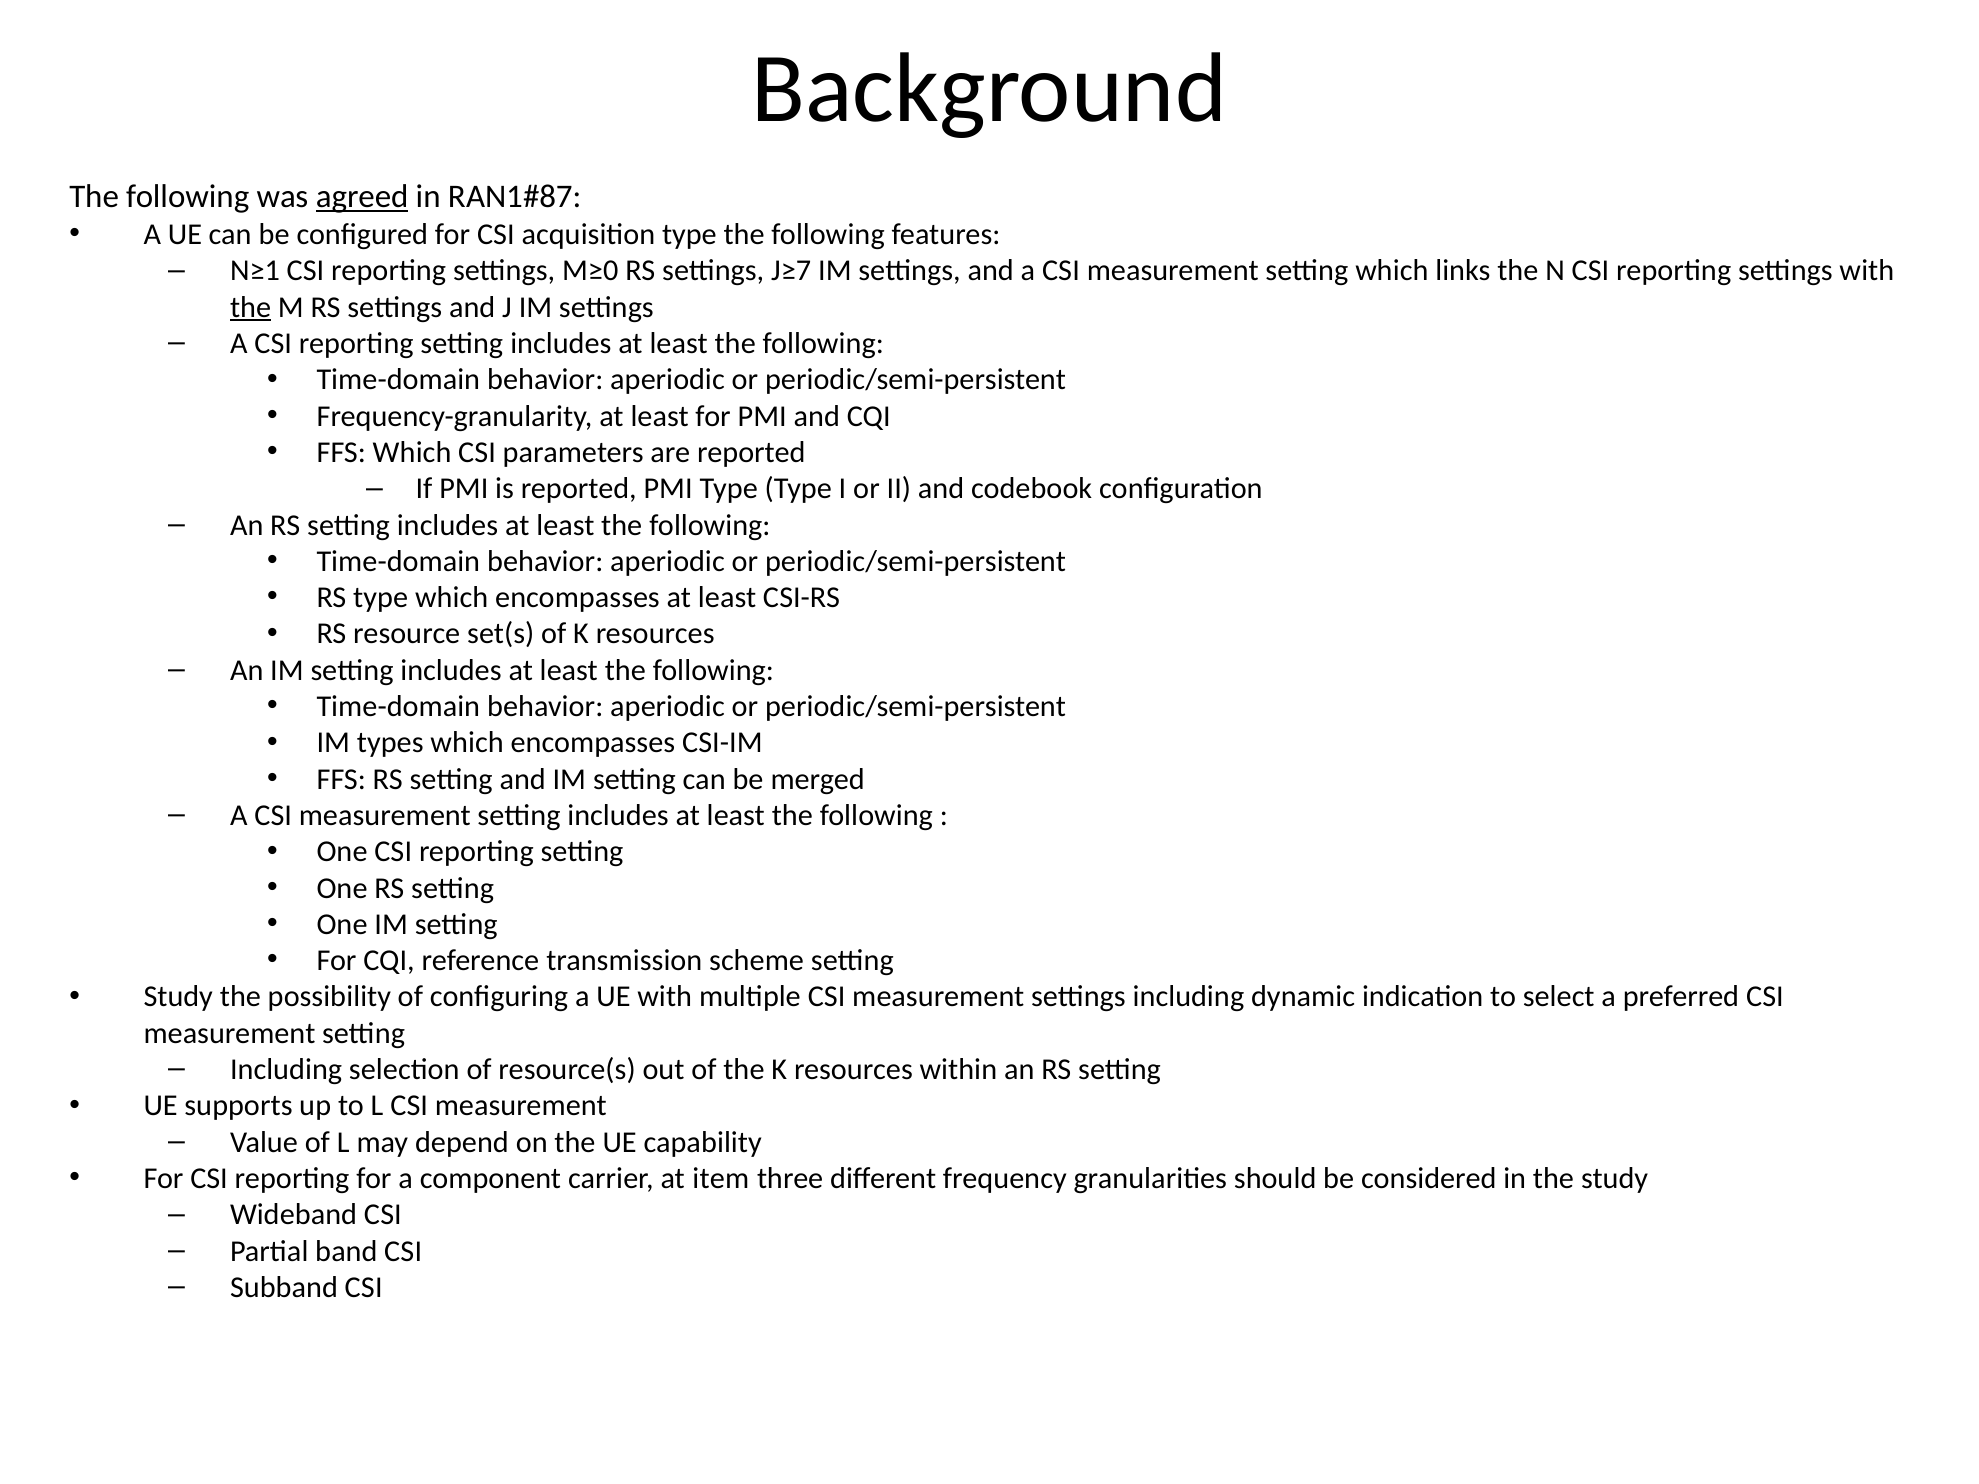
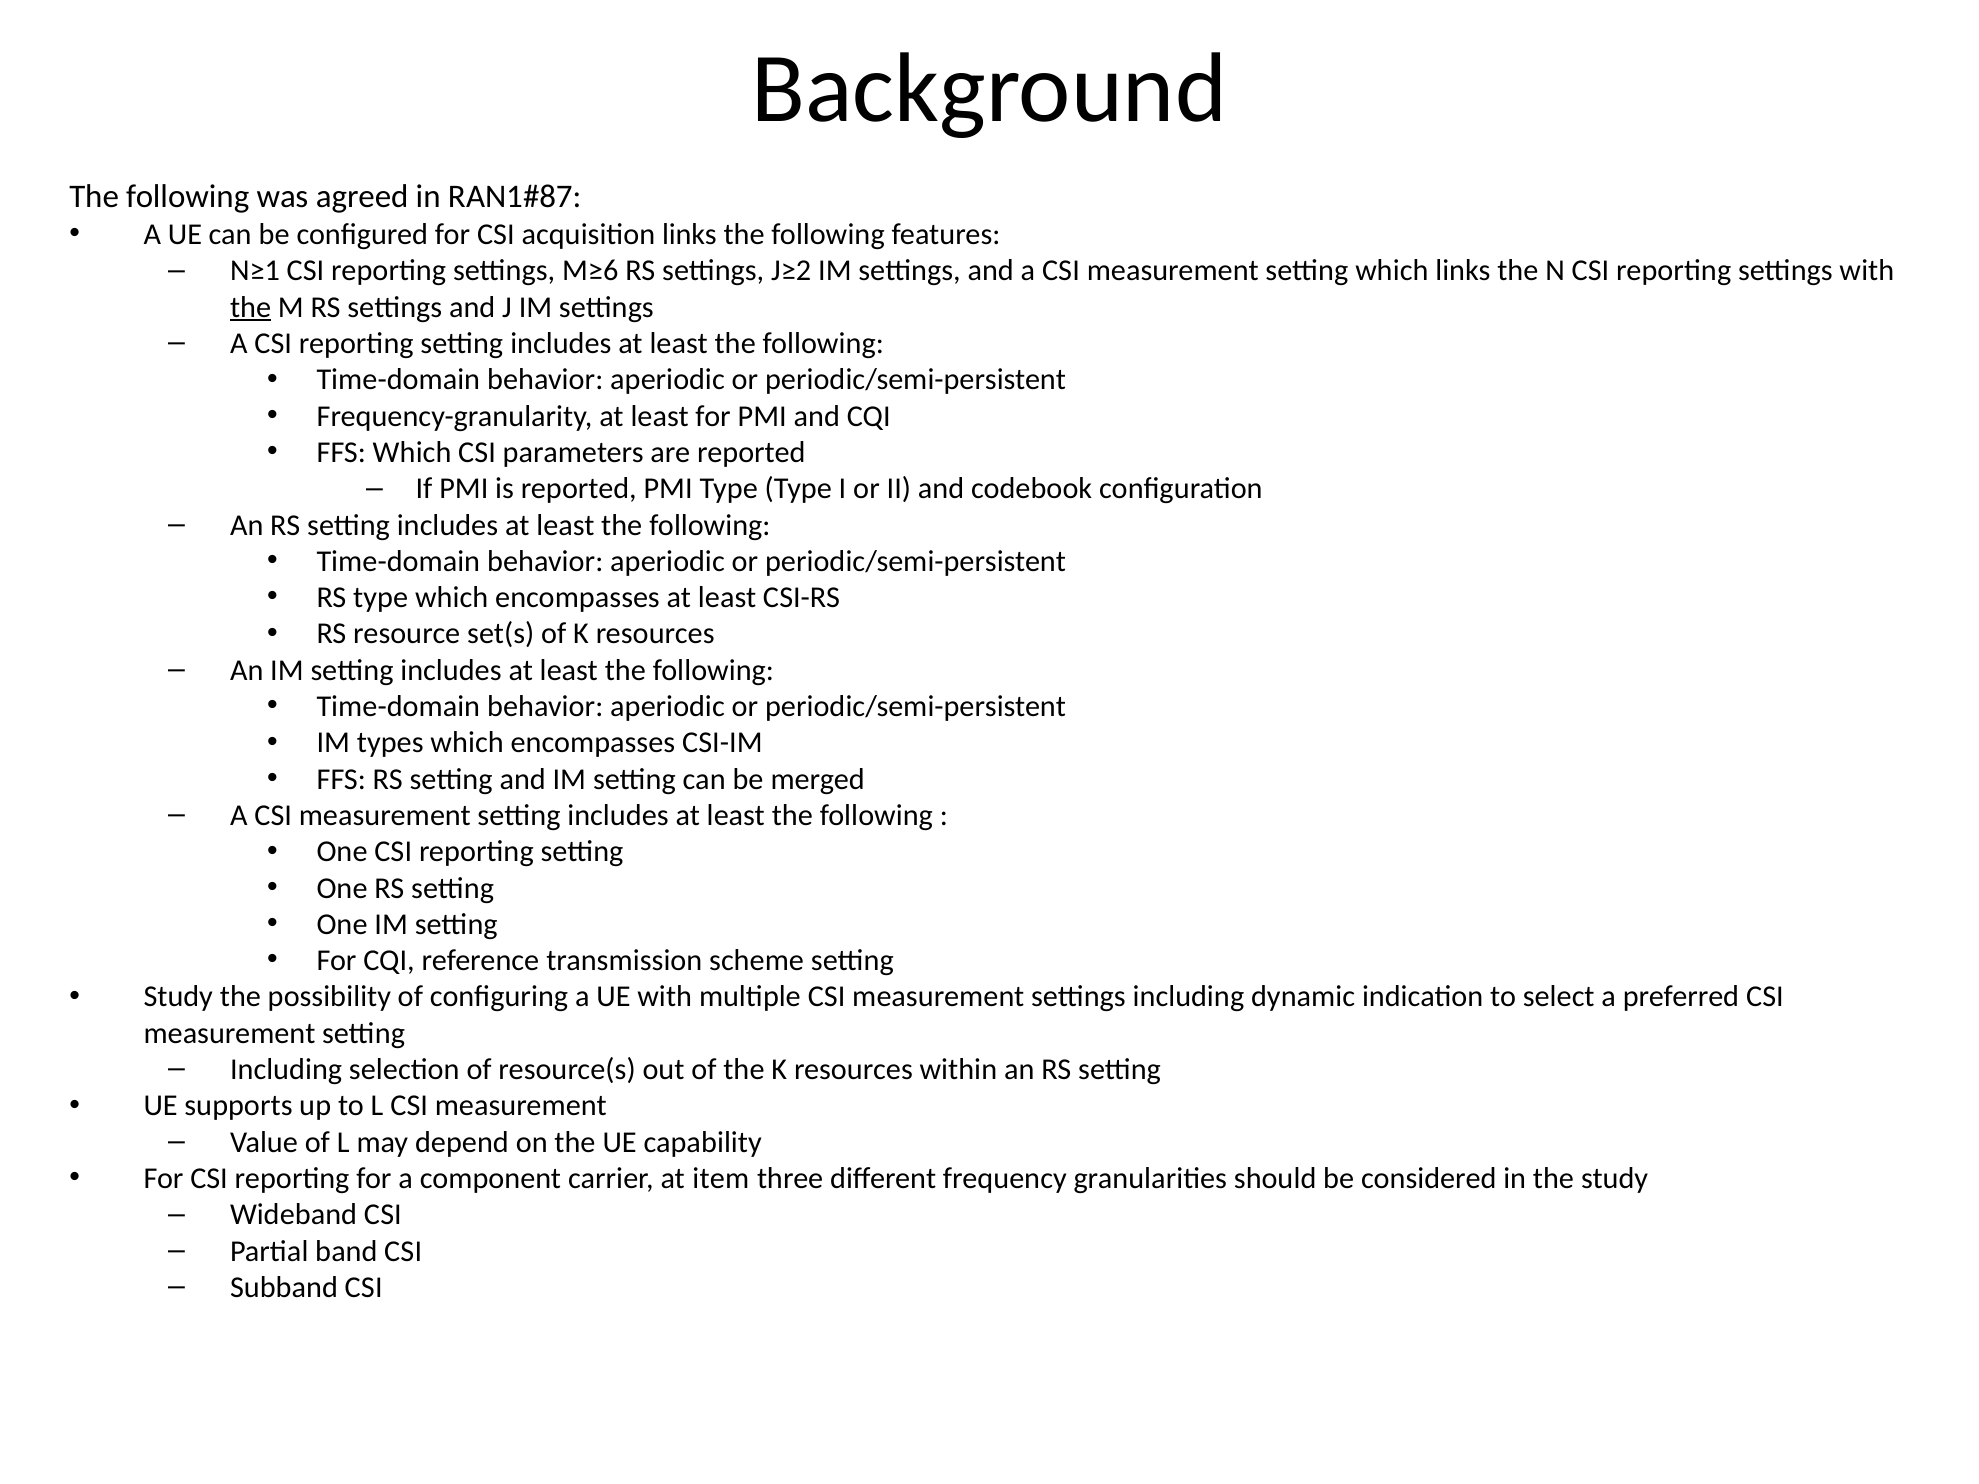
agreed underline: present -> none
acquisition type: type -> links
M≥0: M≥0 -> M≥6
J≥7: J≥7 -> J≥2
